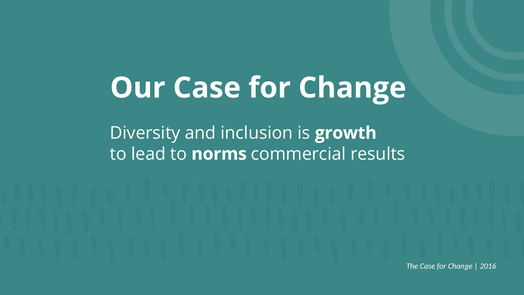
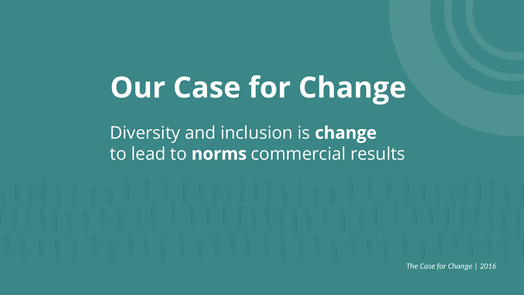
is growth: growth -> change
